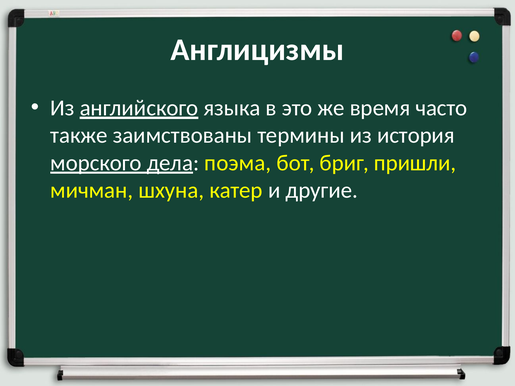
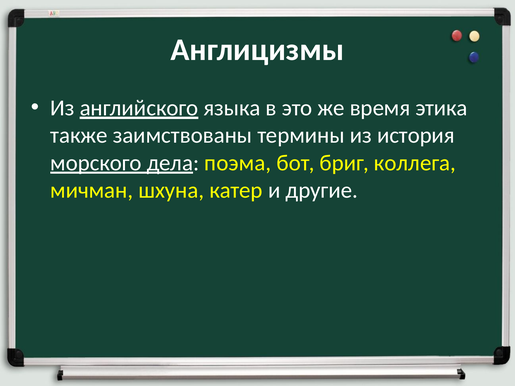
часто: часто -> этика
пришли: пришли -> коллега
